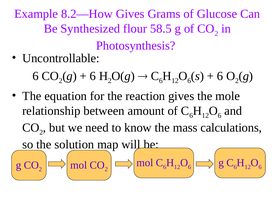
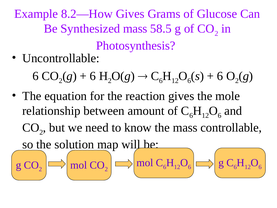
Synthesized flour: flour -> mass
calculations: calculations -> controllable
